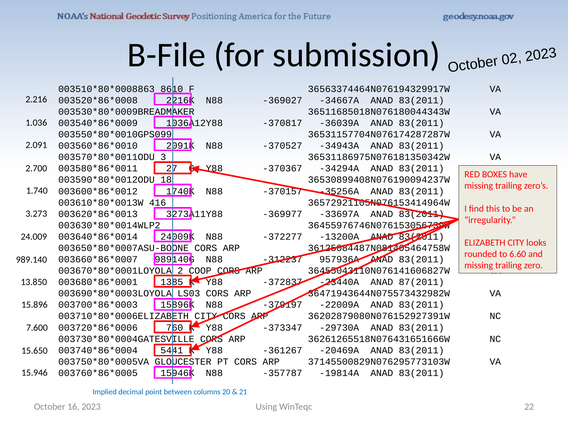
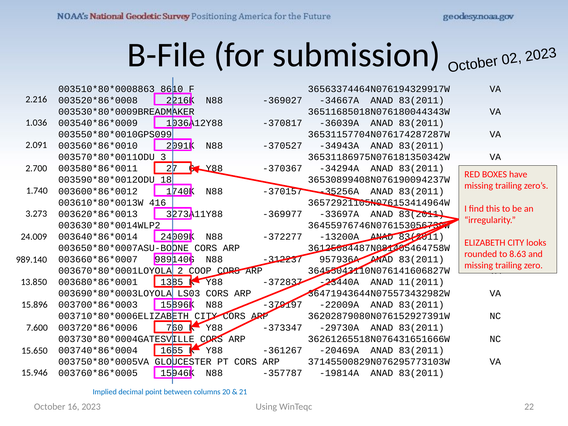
6.60: 6.60 -> 8.63
87(2011: 87(2011 -> 11(2011
5441: 5441 -> 1665
